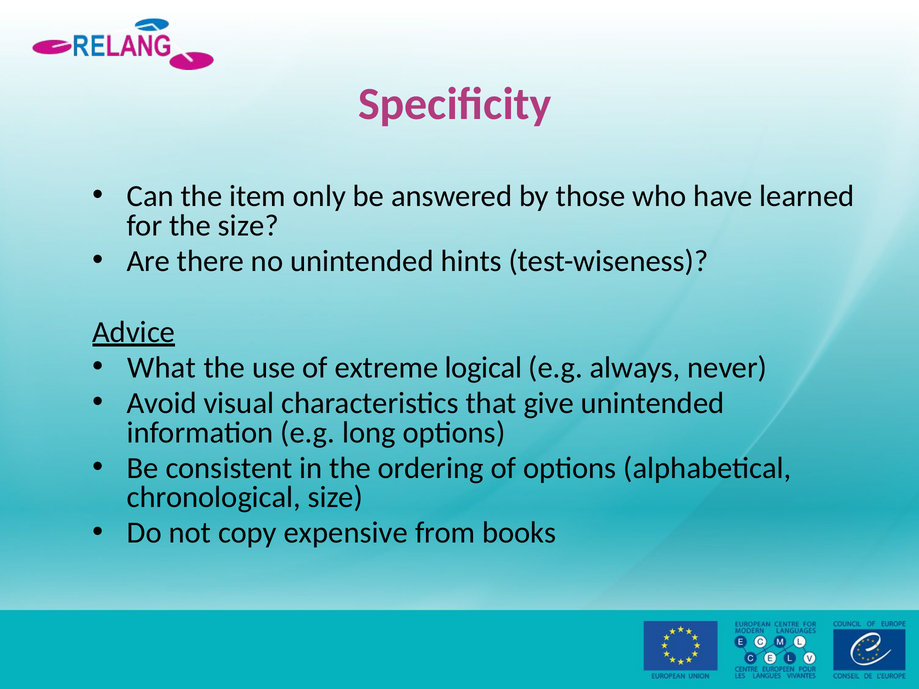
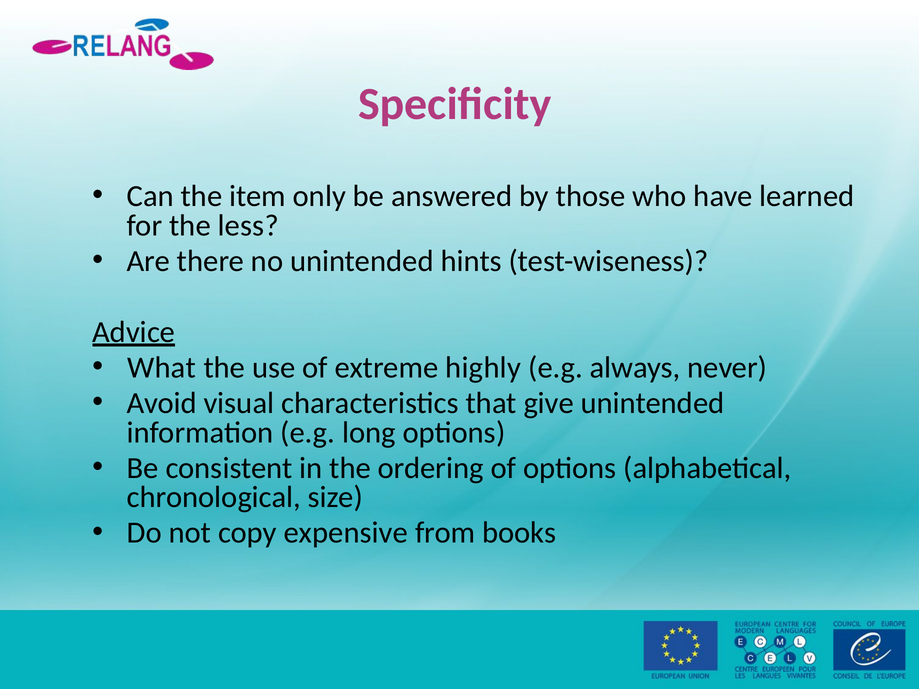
the size: size -> less
logical: logical -> highly
